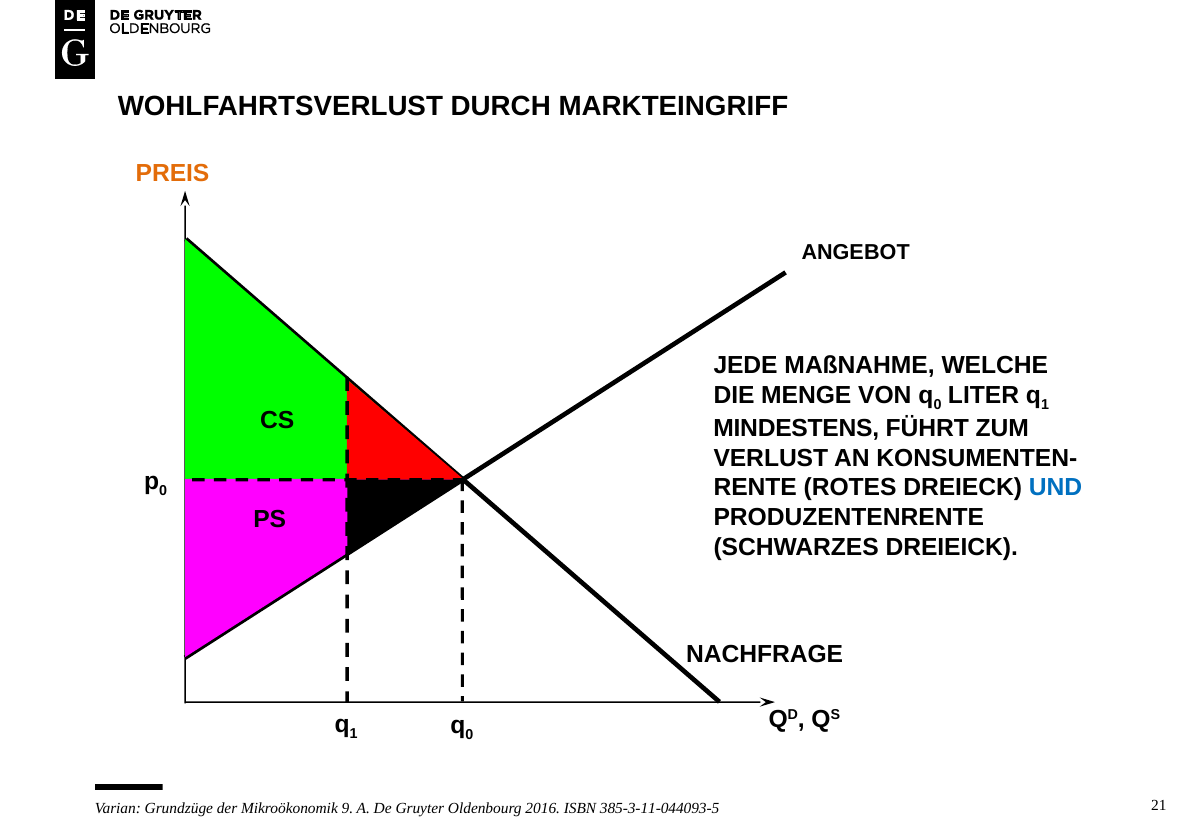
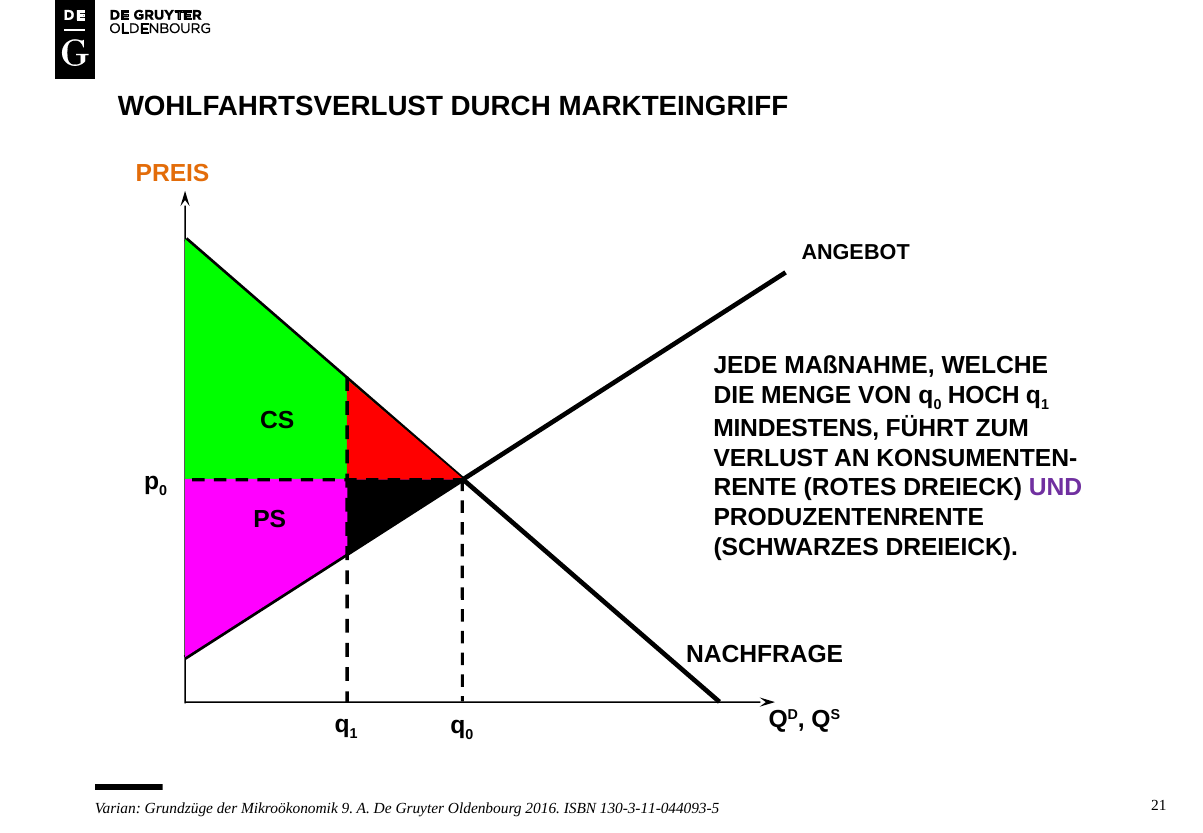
LITER: LITER -> HOCH
UND colour: blue -> purple
385-3-11-044093-5: 385-3-11-044093-5 -> 130-3-11-044093-5
